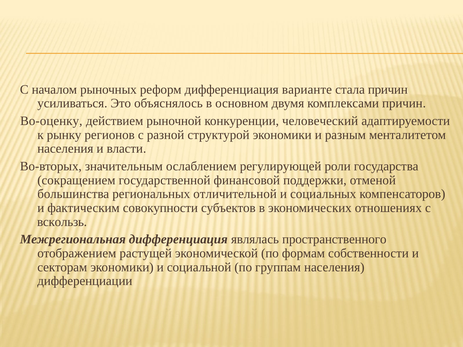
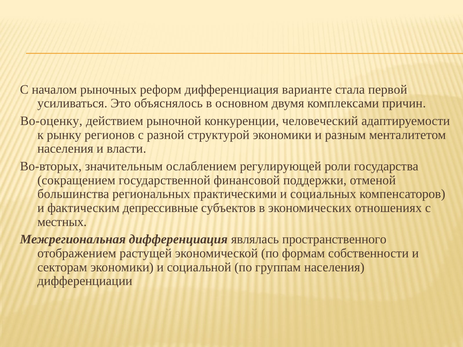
стала причин: причин -> первой
отличительной: отличительной -> практическими
совокупности: совокупности -> депрессивные
вскользь: вскользь -> местных
